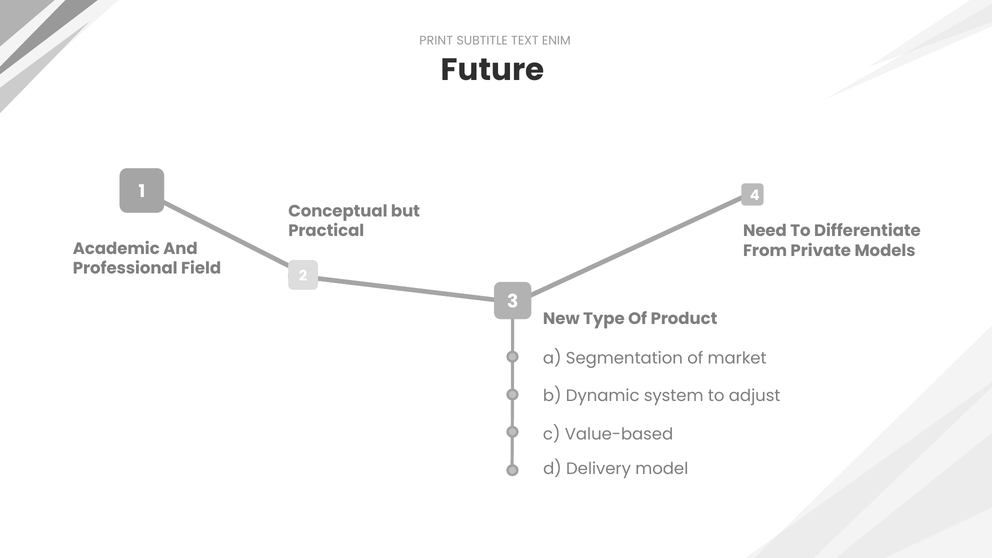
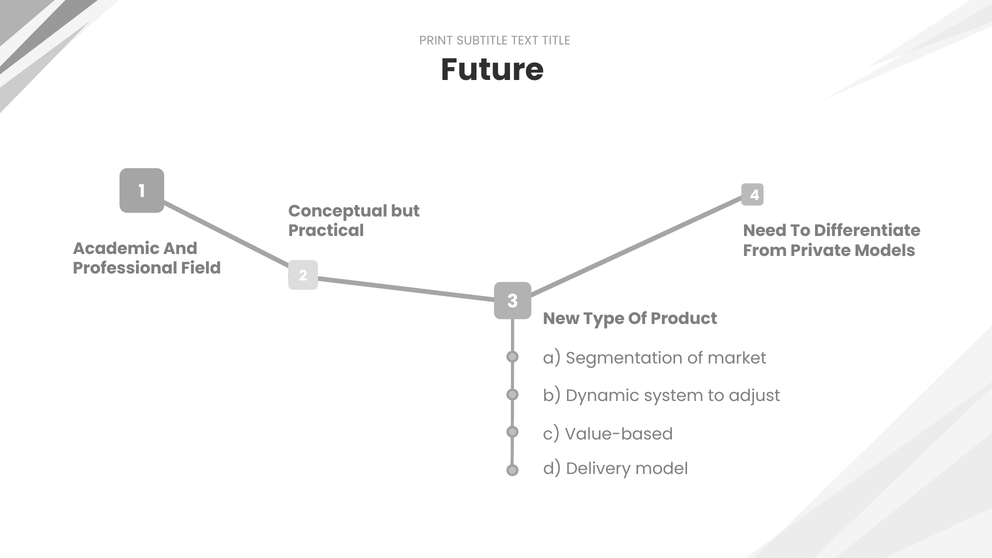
ENIM: ENIM -> TITLE
